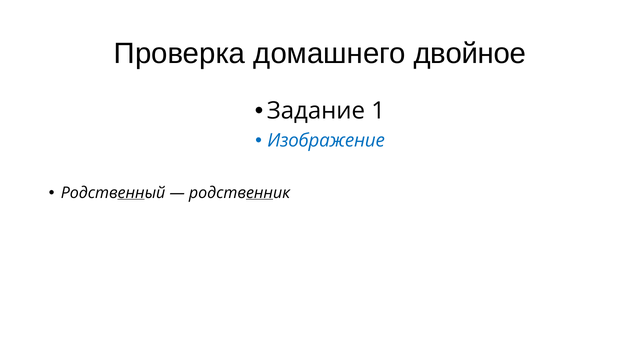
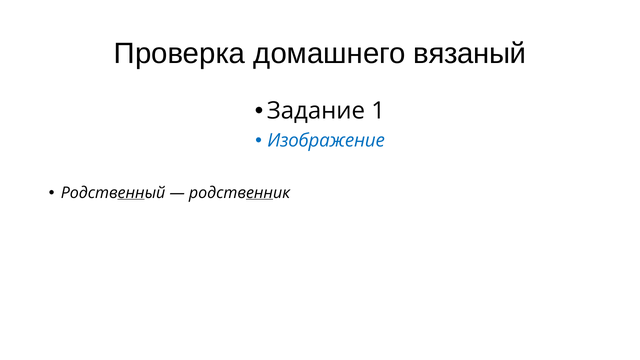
двойное: двойное -> вязаный
